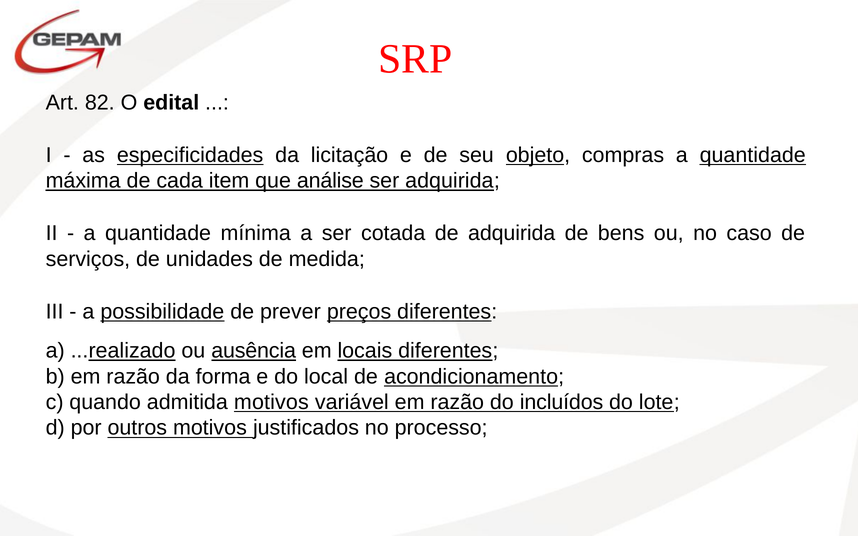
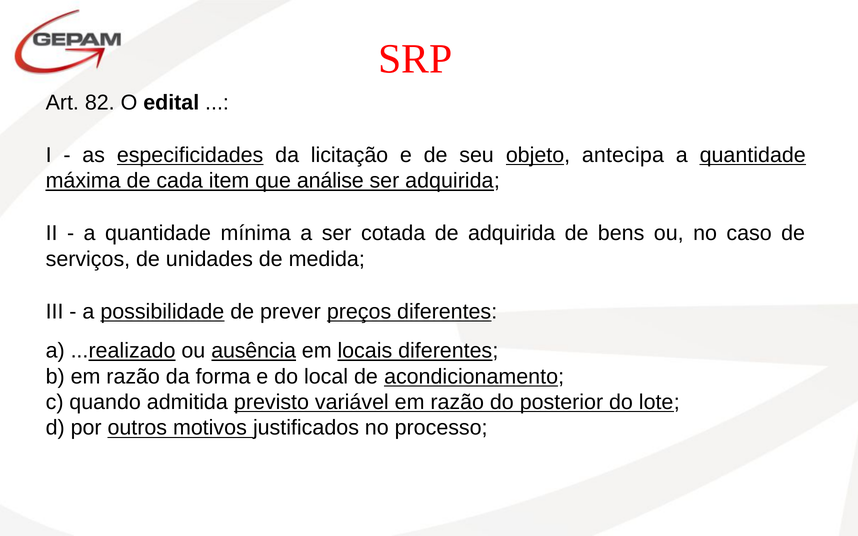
compras: compras -> antecipa
admitida motivos: motivos -> previsto
incluídos: incluídos -> posterior
